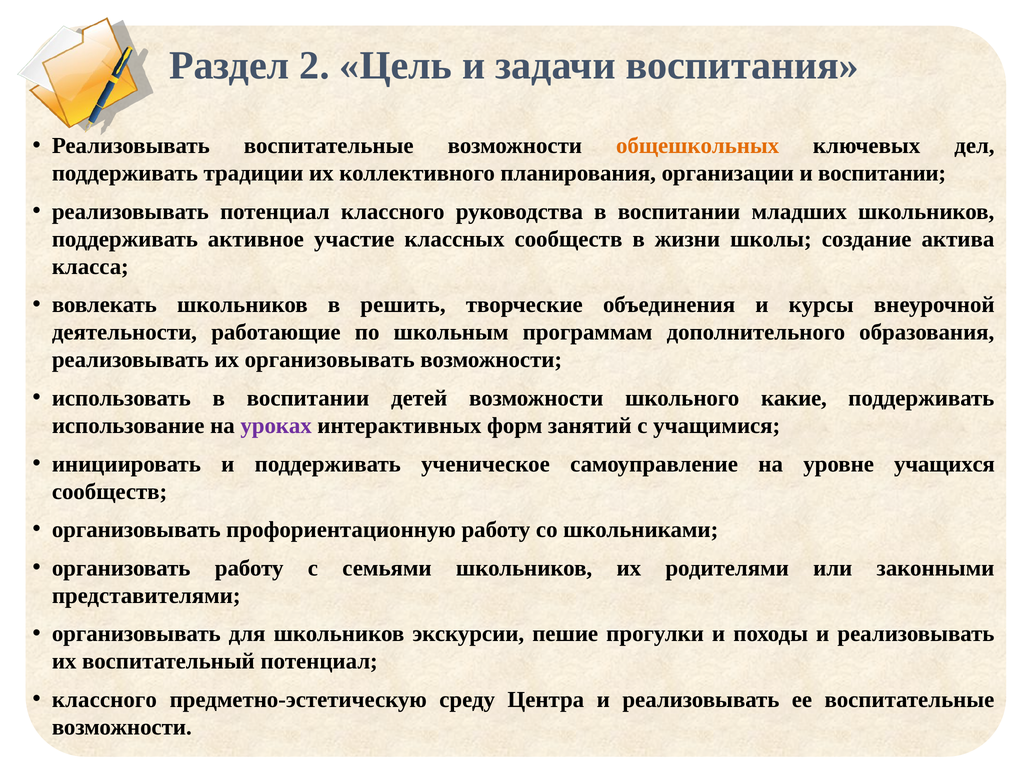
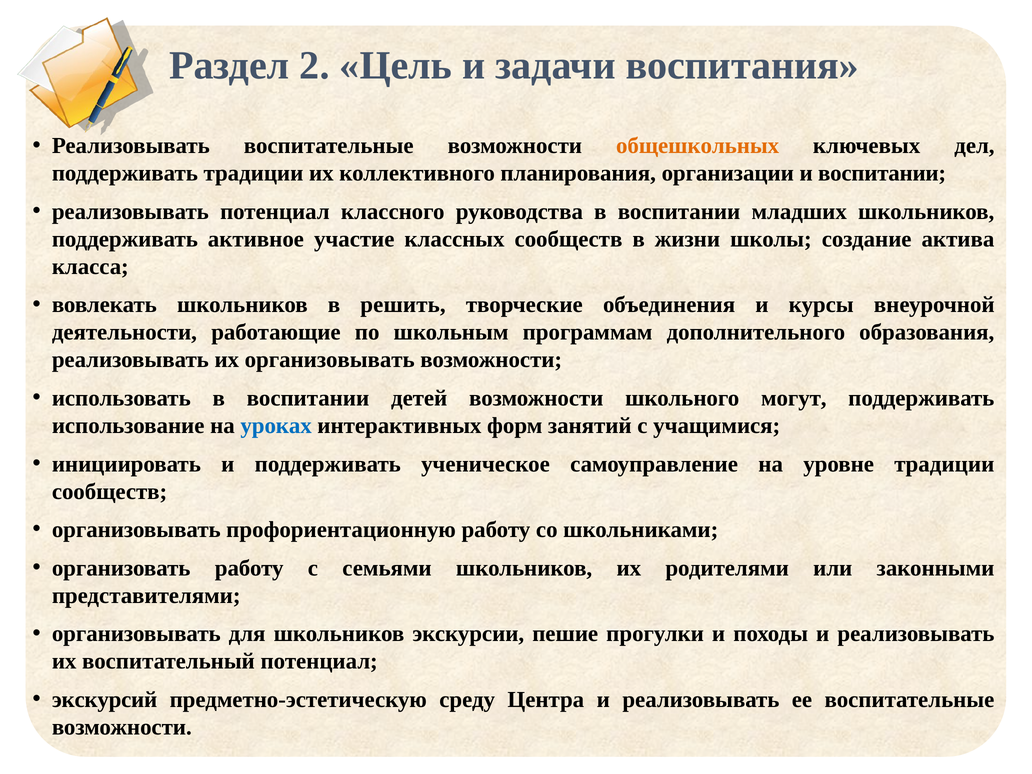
какие: какие -> могут
уроках colour: purple -> blue
уровне учащихся: учащихся -> традиции
классного at (104, 700): классного -> экскурсий
